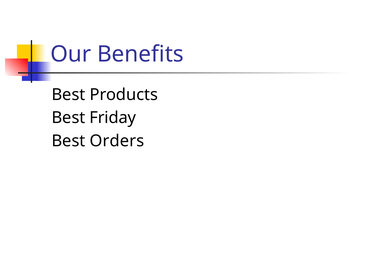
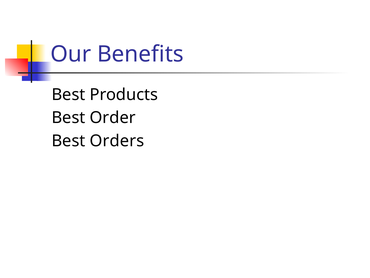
Friday: Friday -> Order
